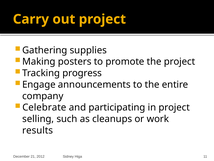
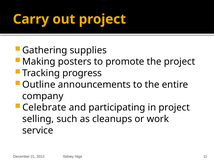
Engage: Engage -> Outline
results: results -> service
